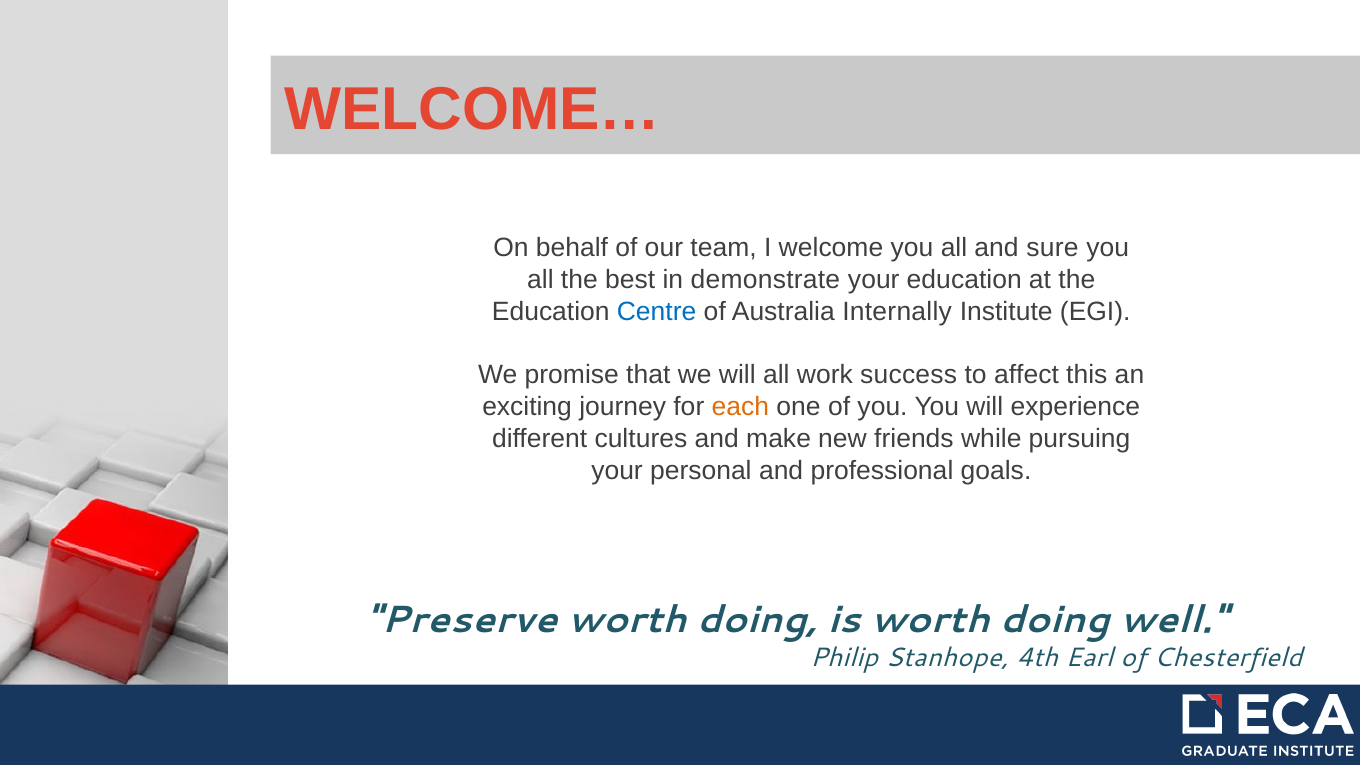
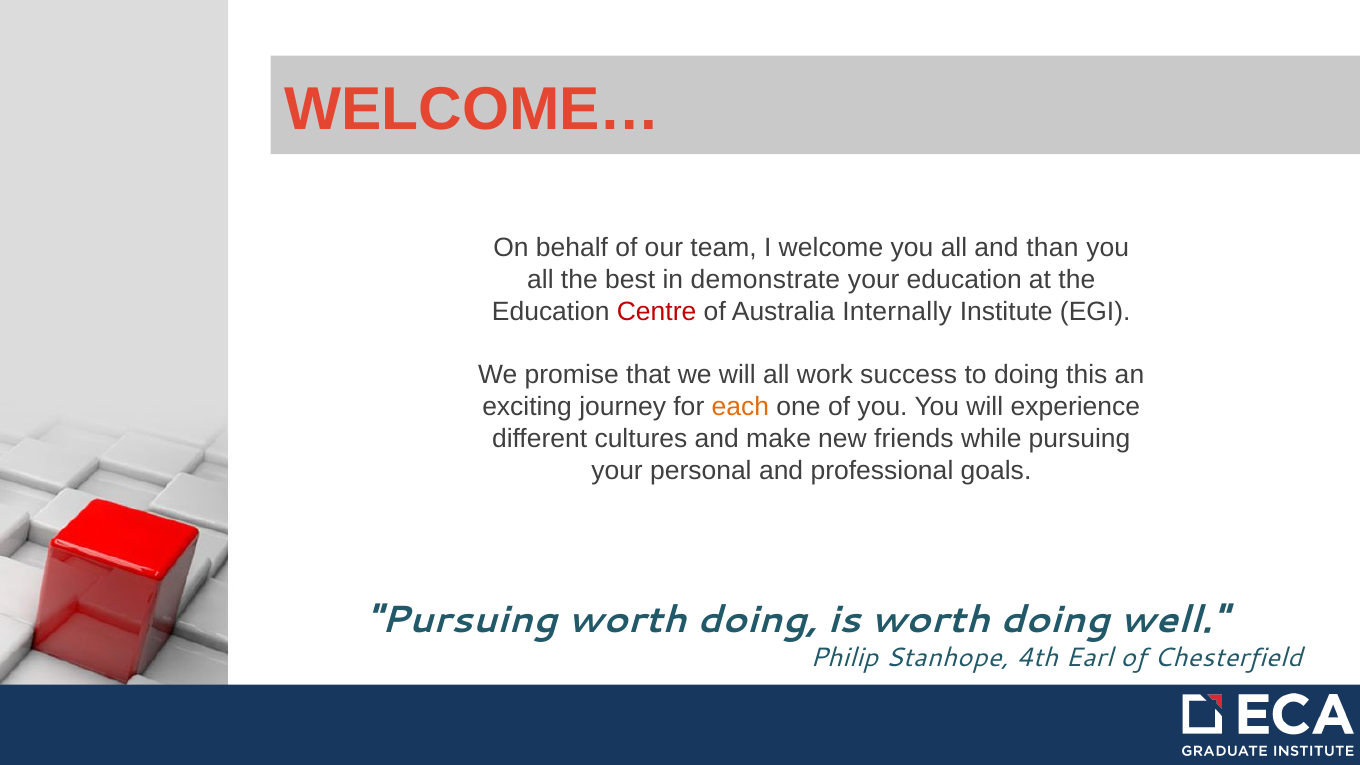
sure: sure -> than
Centre colour: blue -> red
to affect: affect -> doing
Preserve at (462, 620): Preserve -> Pursuing
